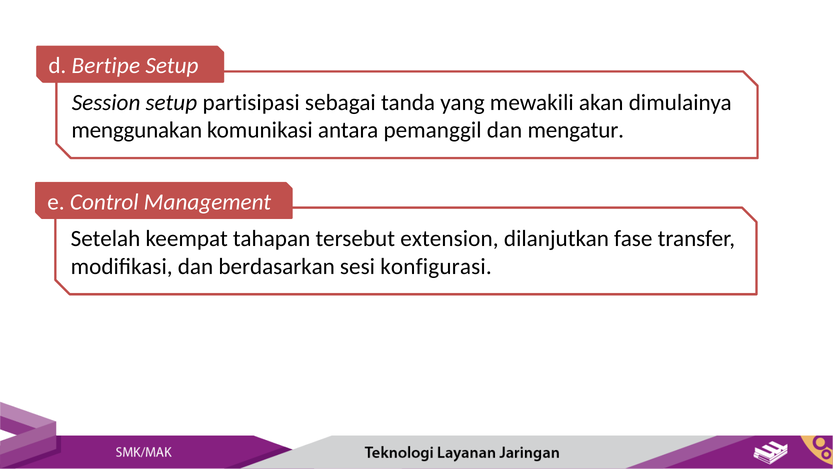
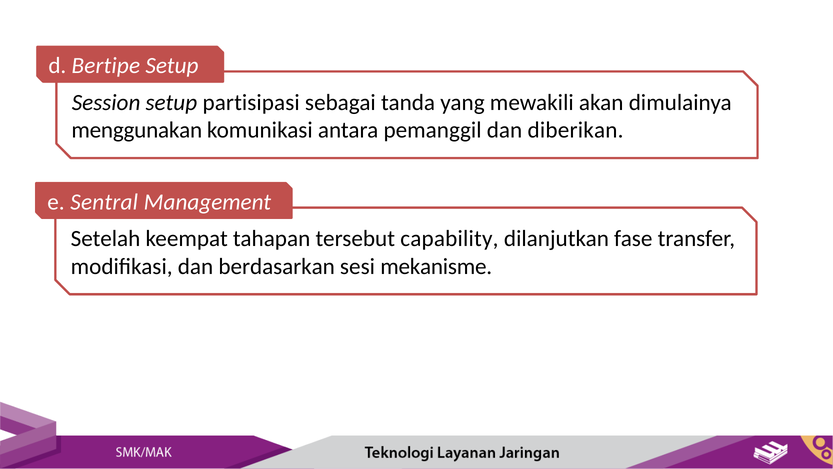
mengatur: mengatur -> diberikan
Control: Control -> Sentral
extension: extension -> capability
konfigurasi: konfigurasi -> mekanisme
